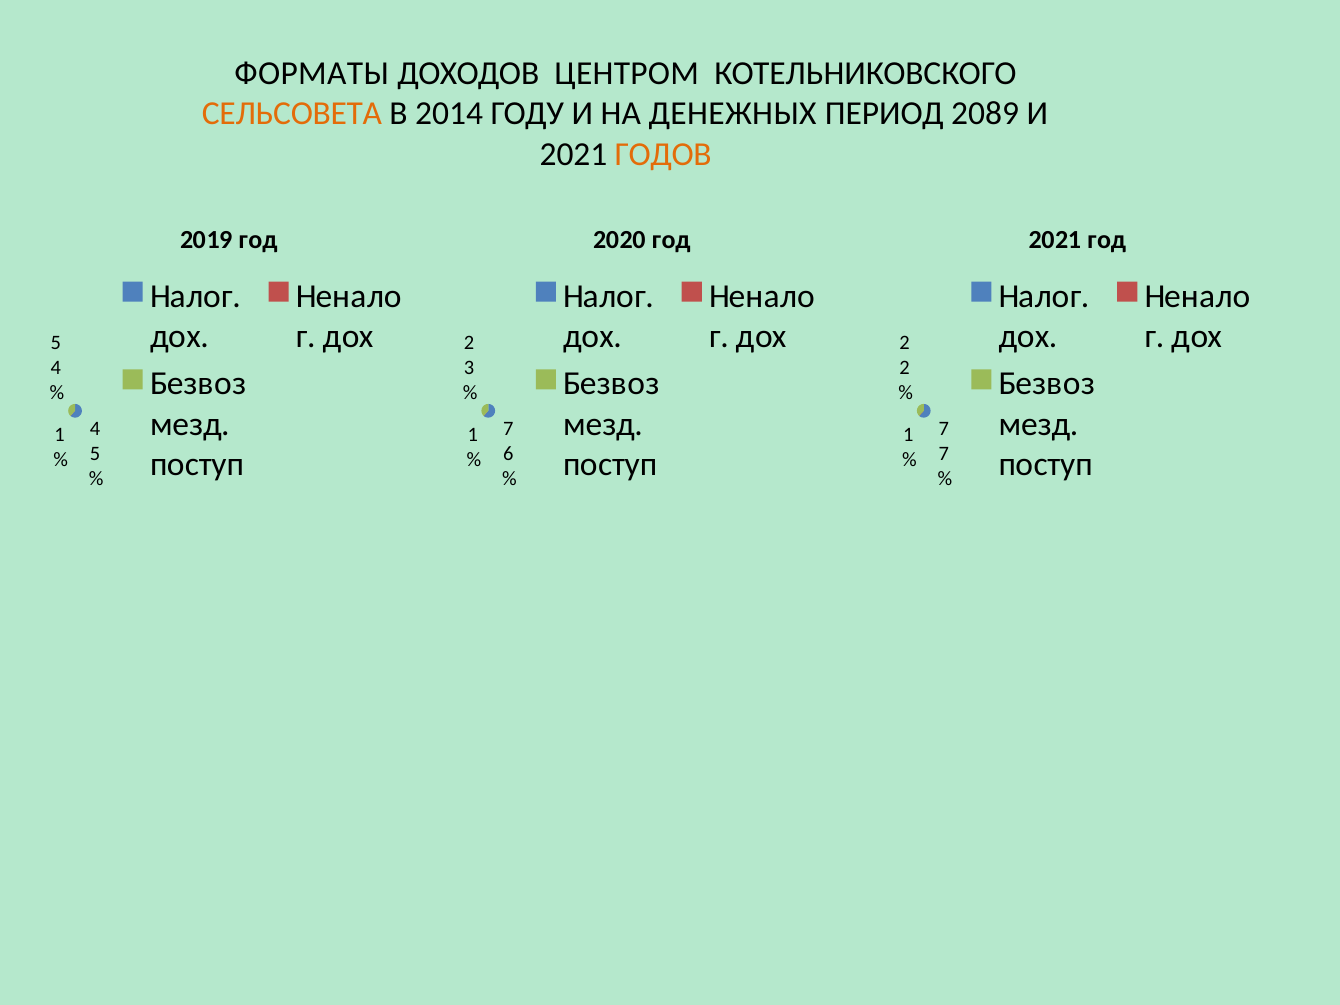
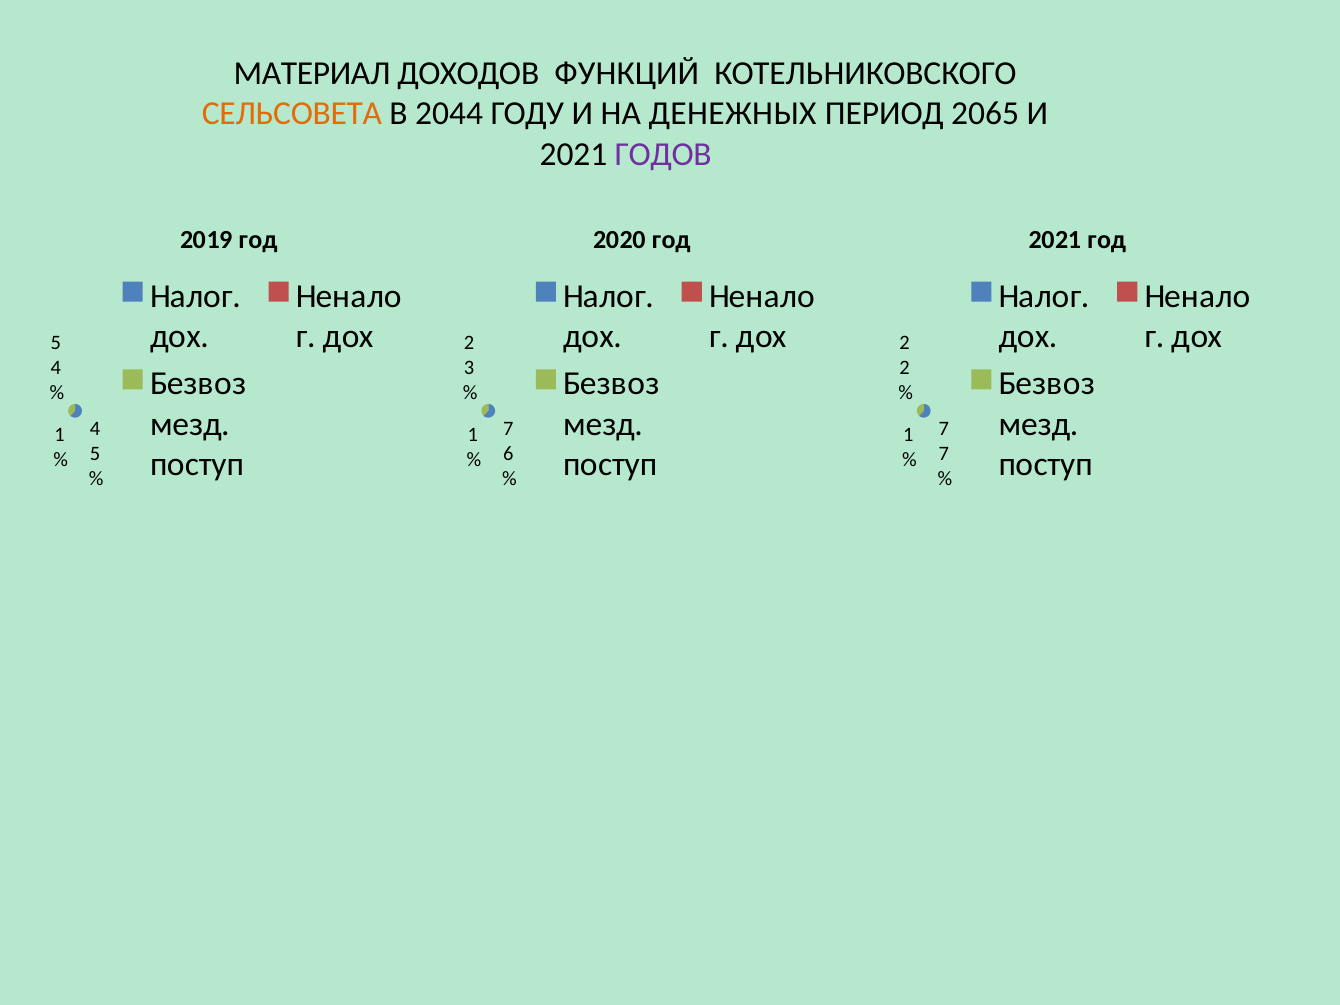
ФОРМАТЫ: ФОРМАТЫ -> МАТЕРИАЛ
ЦЕНТРОМ: ЦЕНТРОМ -> ФУНКЦИЙ
2014: 2014 -> 2044
2089: 2089 -> 2065
ГОДОВ colour: orange -> purple
